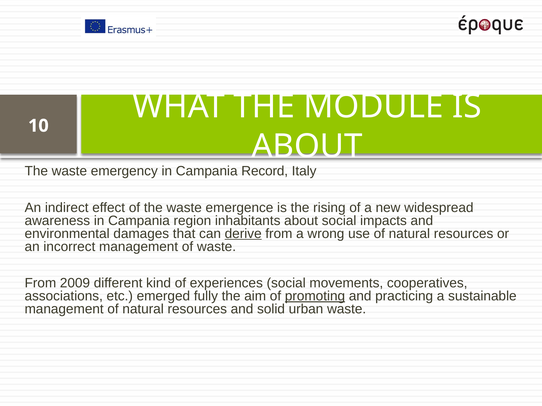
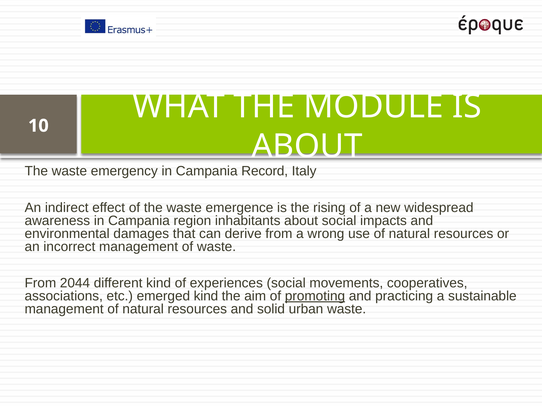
derive underline: present -> none
2009: 2009 -> 2044
emerged fully: fully -> kind
